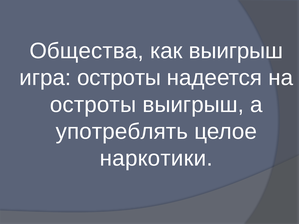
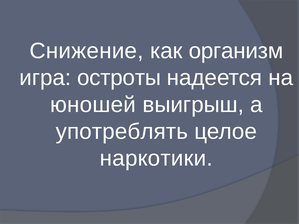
Общества: Общества -> Снижение
как выигрыш: выигрыш -> организм
остроты at (93, 105): остроты -> юношей
